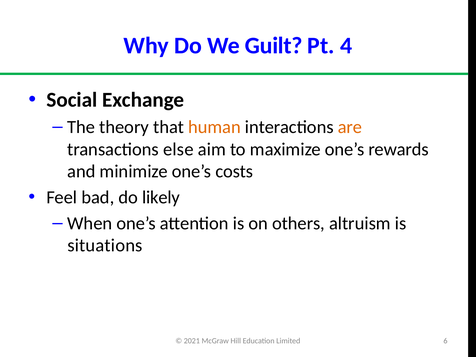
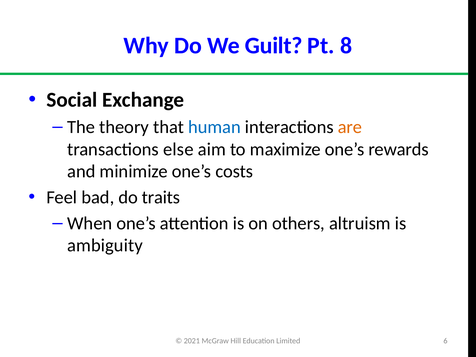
4: 4 -> 8
human colour: orange -> blue
likely: likely -> traits
situations: situations -> ambiguity
